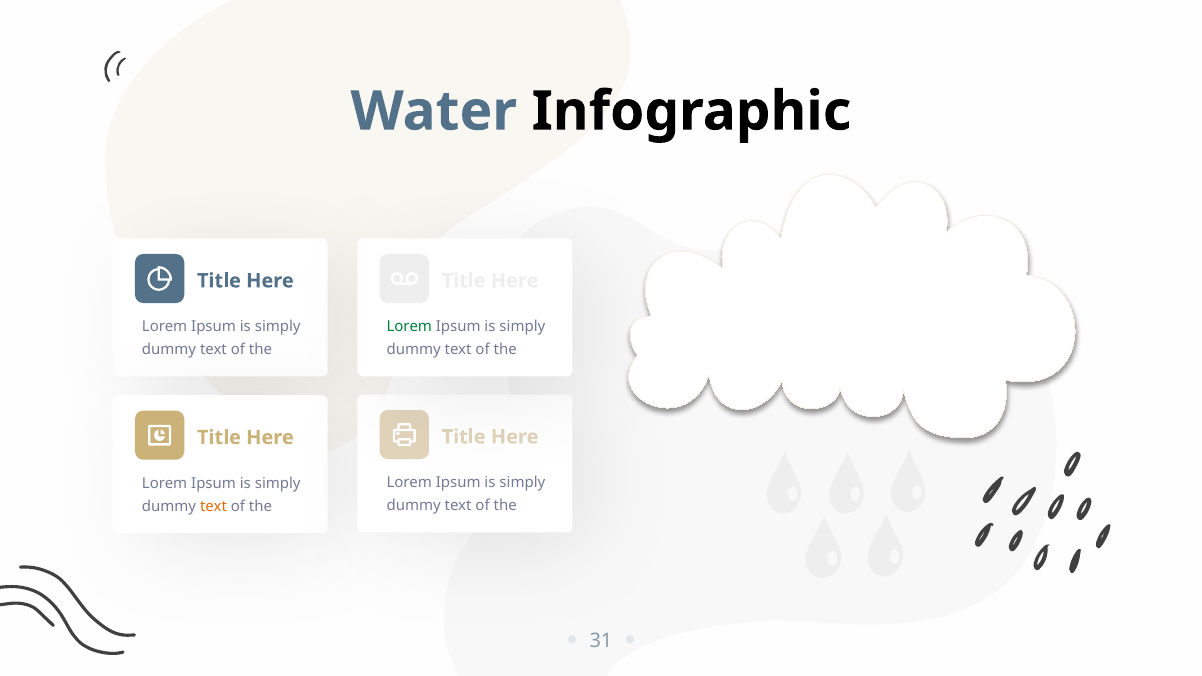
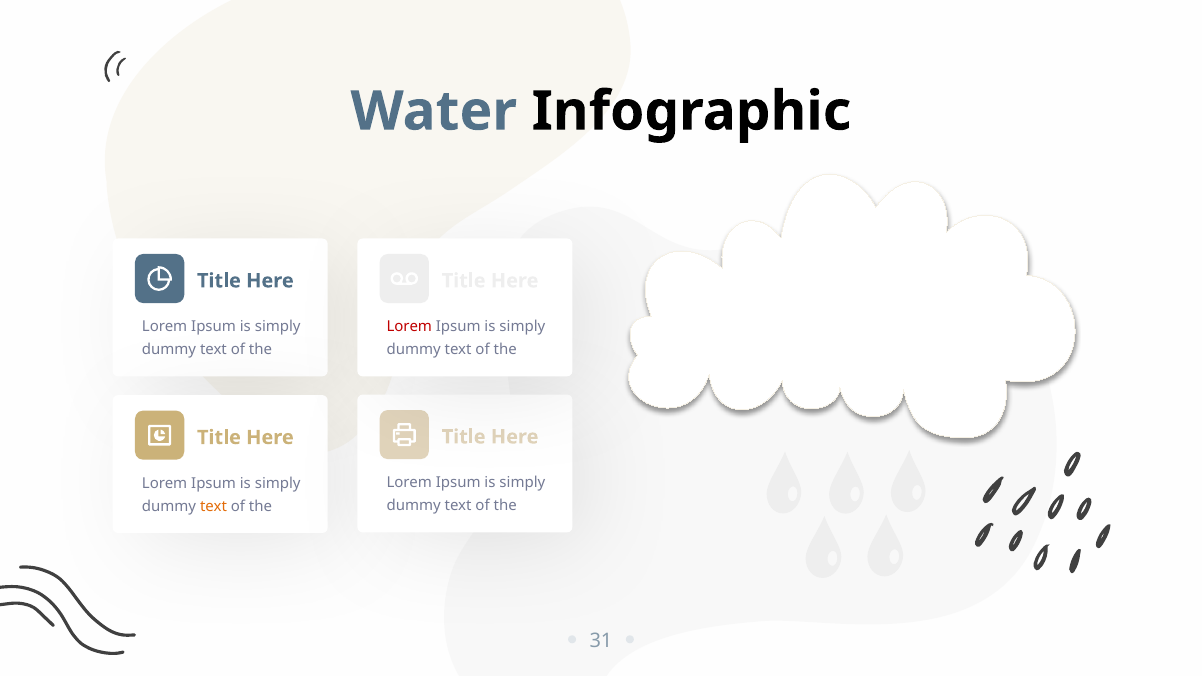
Lorem at (409, 327) colour: green -> red
